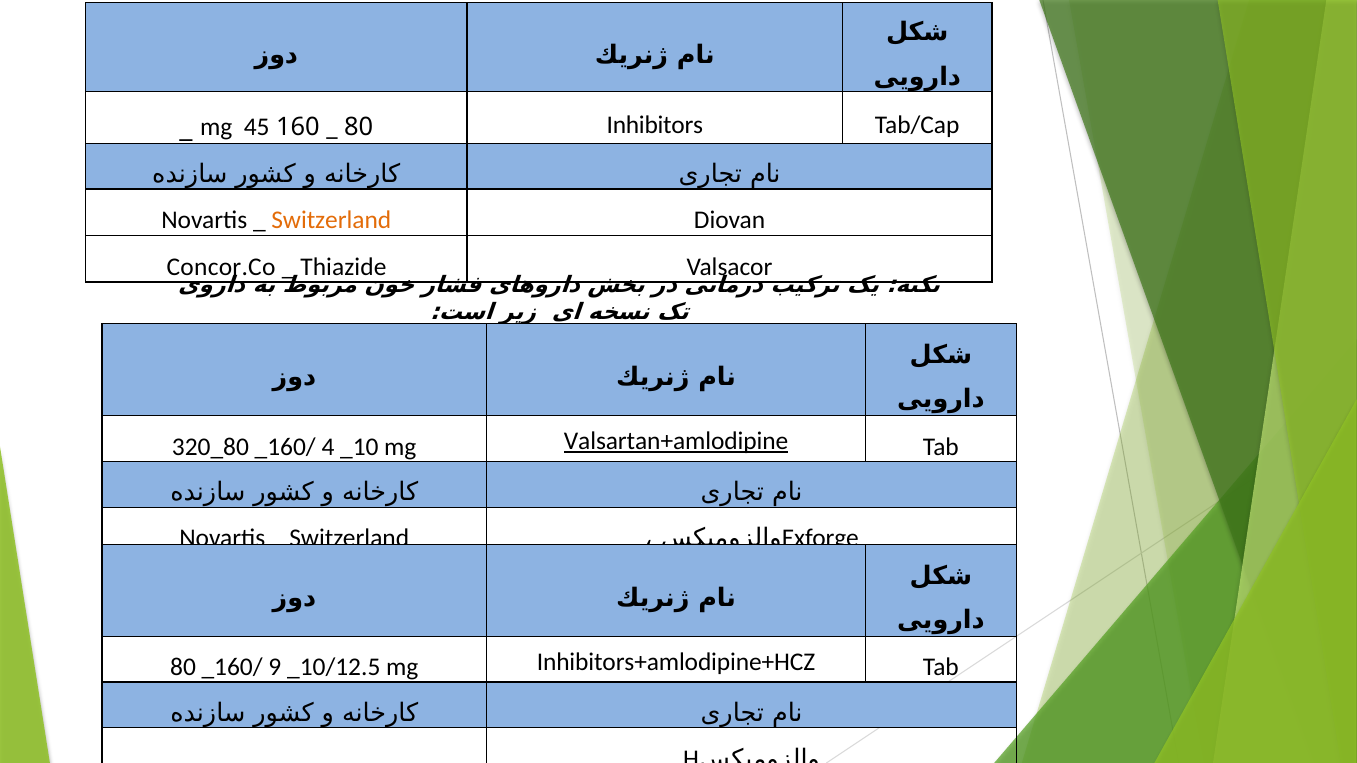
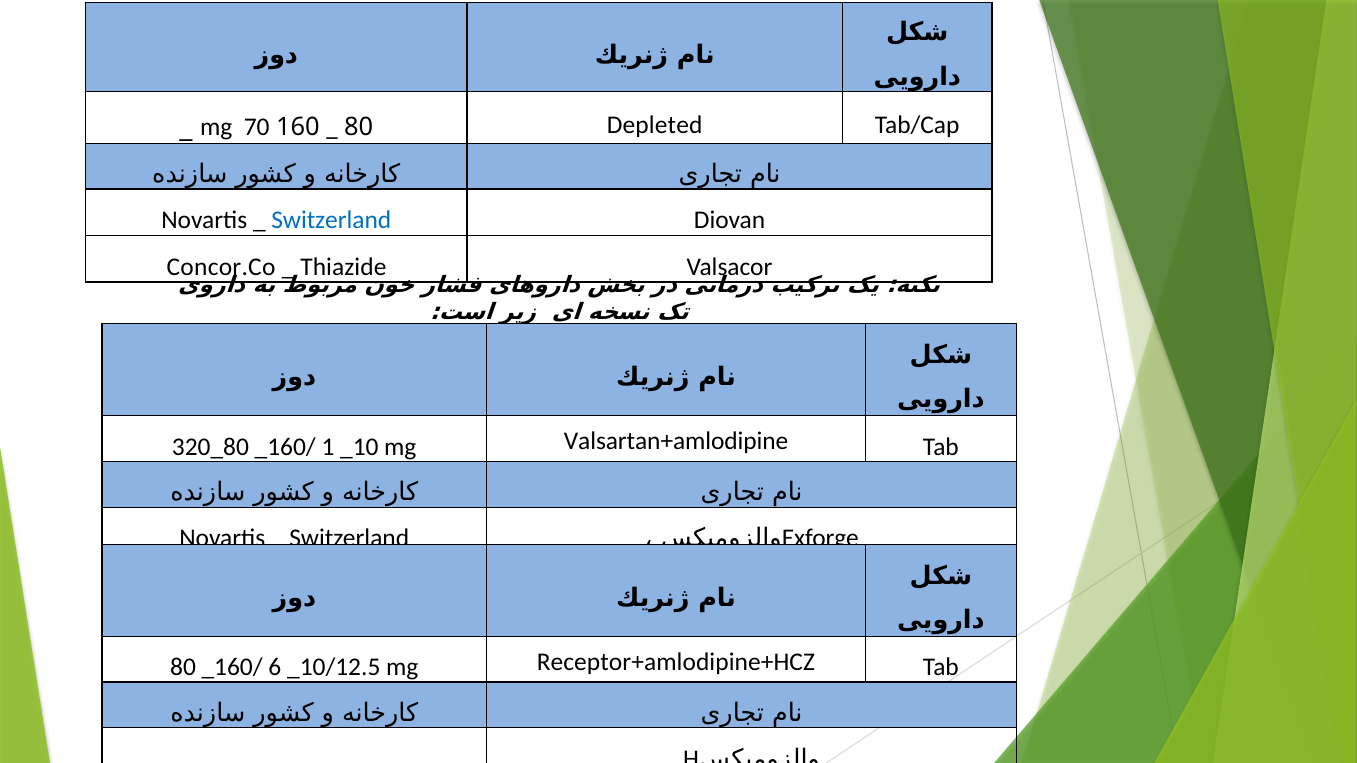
Inhibitors: Inhibitors -> Depleted
45: 45 -> 70
Switzerland at (331, 220) colour: orange -> blue
4: 4 -> 1
Valsartan+amlodipine underline: present -> none
9: 9 -> 6
Inhibitors+amlodipine+HCZ: Inhibitors+amlodipine+HCZ -> Receptor+amlodipine+HCZ
